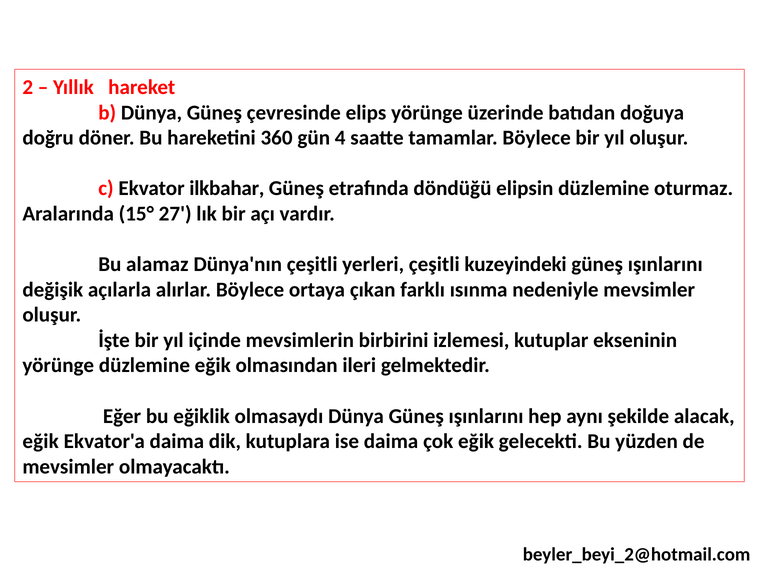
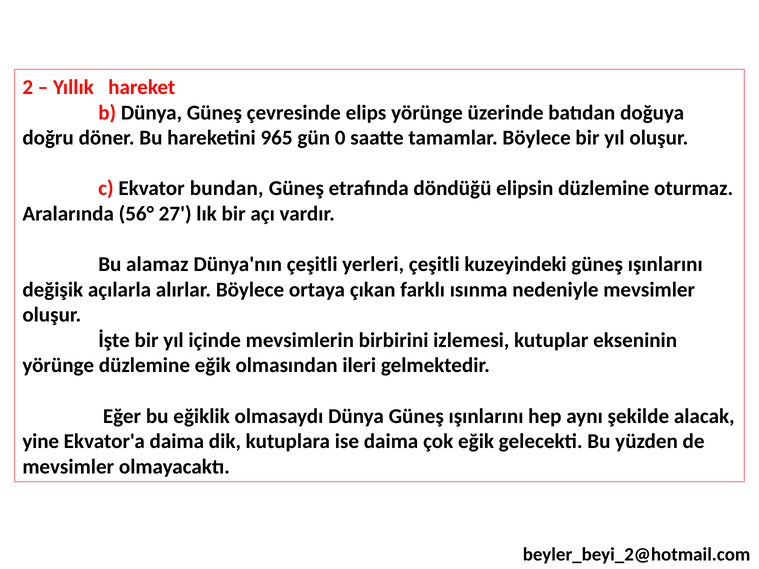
360: 360 -> 965
4: 4 -> 0
ilkbahar: ilkbahar -> bundan
15°: 15° -> 56°
eğik at (41, 442): eğik -> yine
